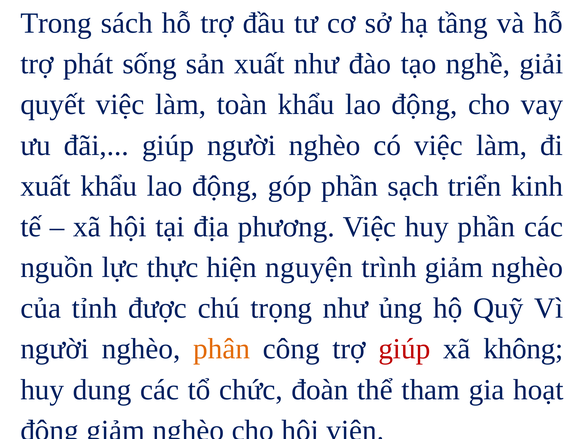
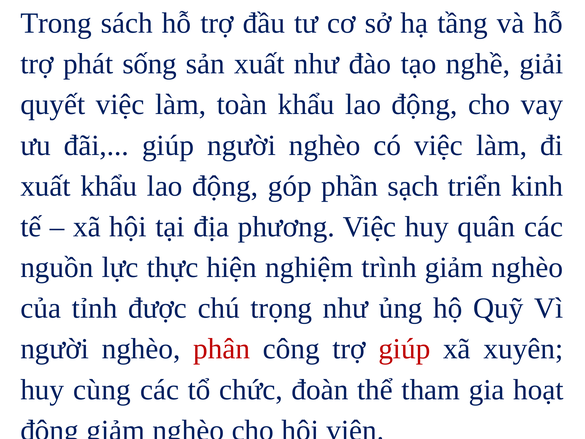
huy phần: phần -> quân
nguyện: nguyện -> nghiệm
phân colour: orange -> red
không: không -> xuyên
dung: dung -> cùng
